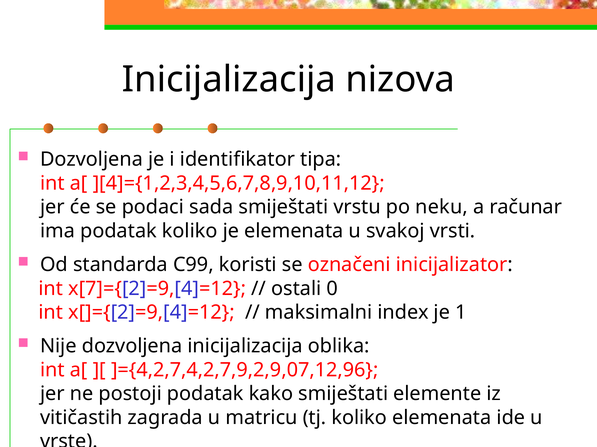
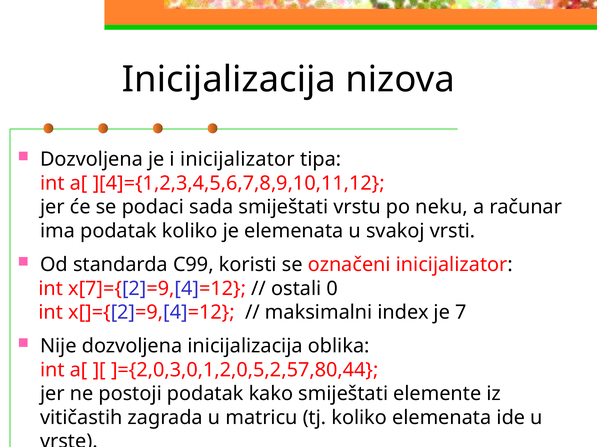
i identifikator: identifikator -> inicijalizator
1: 1 -> 7
]={4,2,7,4,2,7,9,2,9,07,12,96: ]={4,2,7,4,2,7,9,2,9,07,12,96 -> ]={2,0,3,0,1,2,0,5,2,57,80,44
